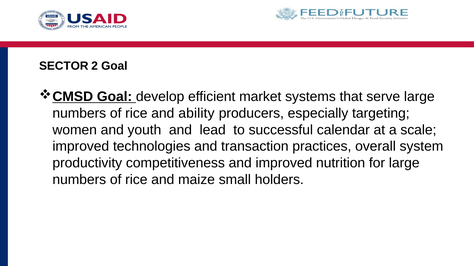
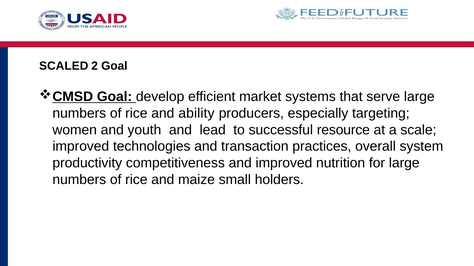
SECTOR: SECTOR -> SCALED
calendar: calendar -> resource
